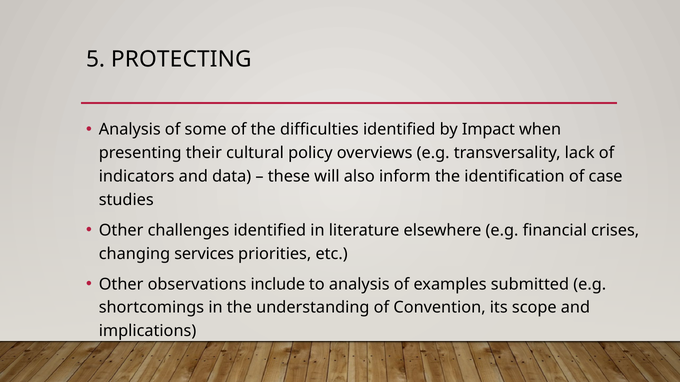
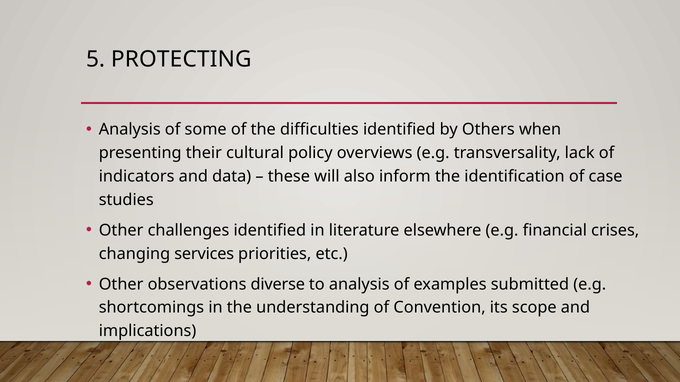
Impact: Impact -> Others
include: include -> diverse
